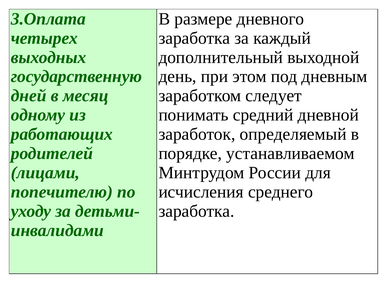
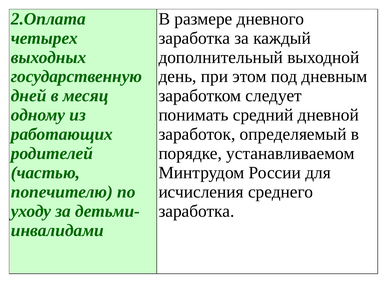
3.Оплата: 3.Оплата -> 2.Оплата
лицами: лицами -> частью
